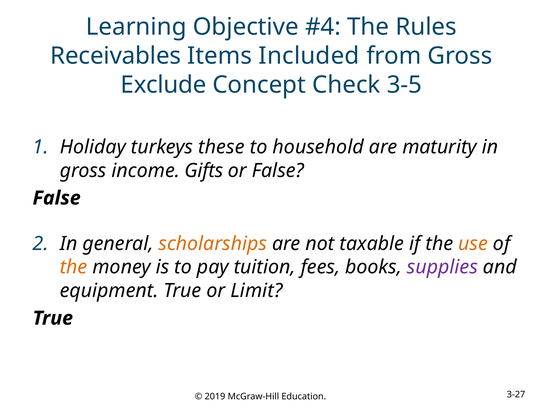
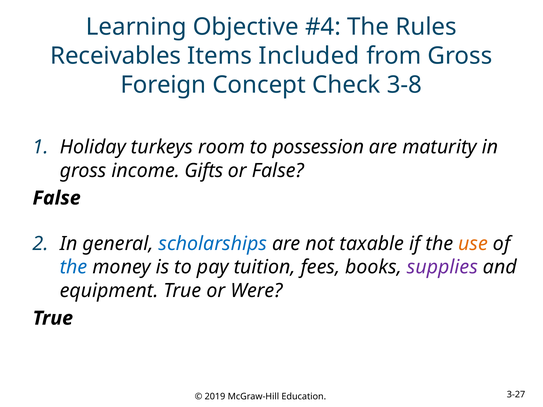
Exclude: Exclude -> Foreign
3-5: 3-5 -> 3-8
these: these -> room
household: household -> possession
scholarships colour: orange -> blue
the at (74, 267) colour: orange -> blue
Limit: Limit -> Were
